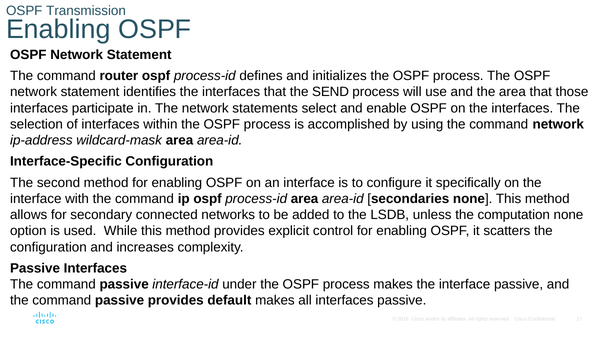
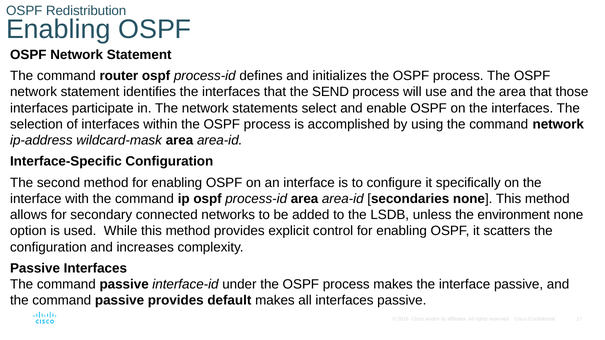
Transmission: Transmission -> Redistribution
computation: computation -> environment
